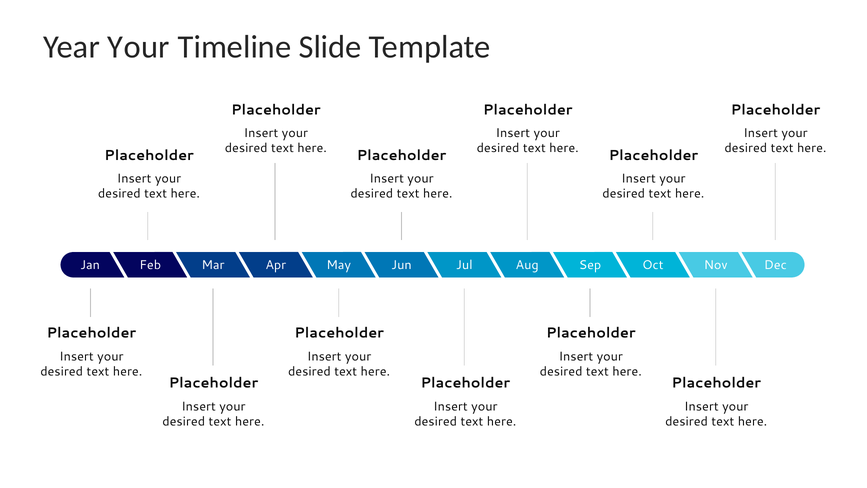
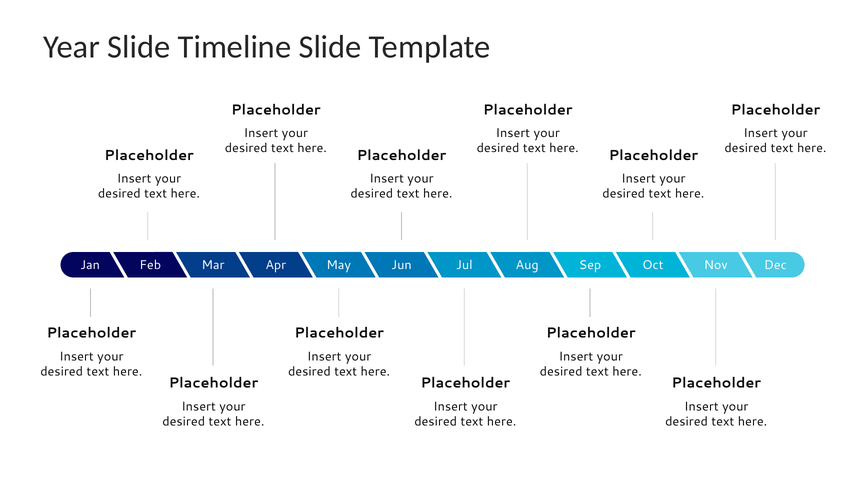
Year Your: Your -> Slide
